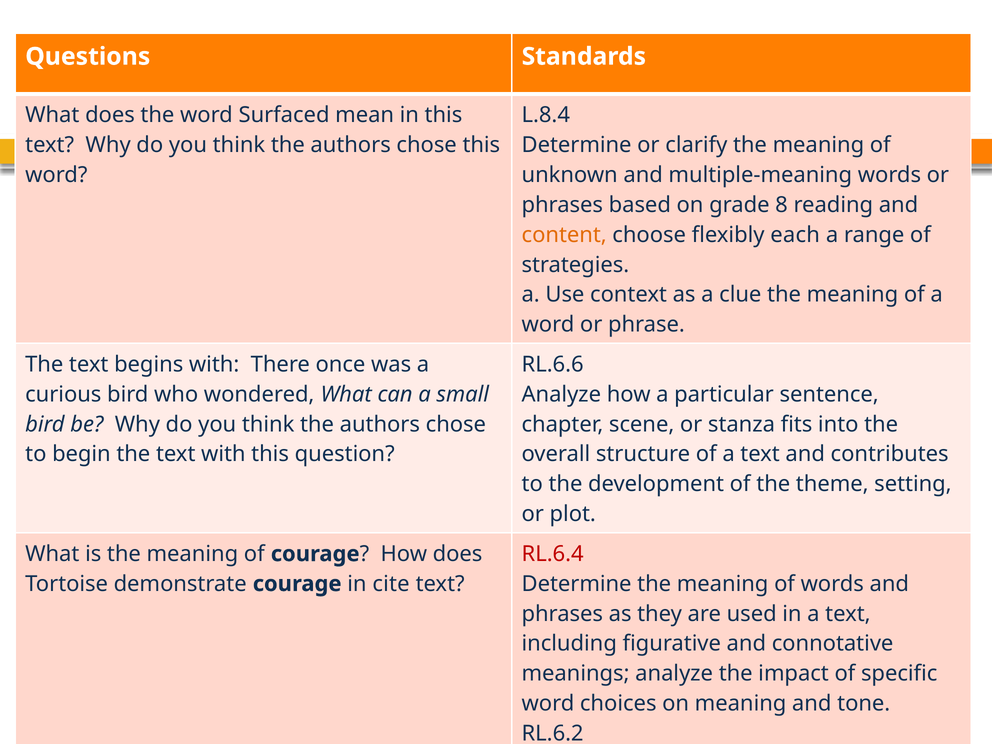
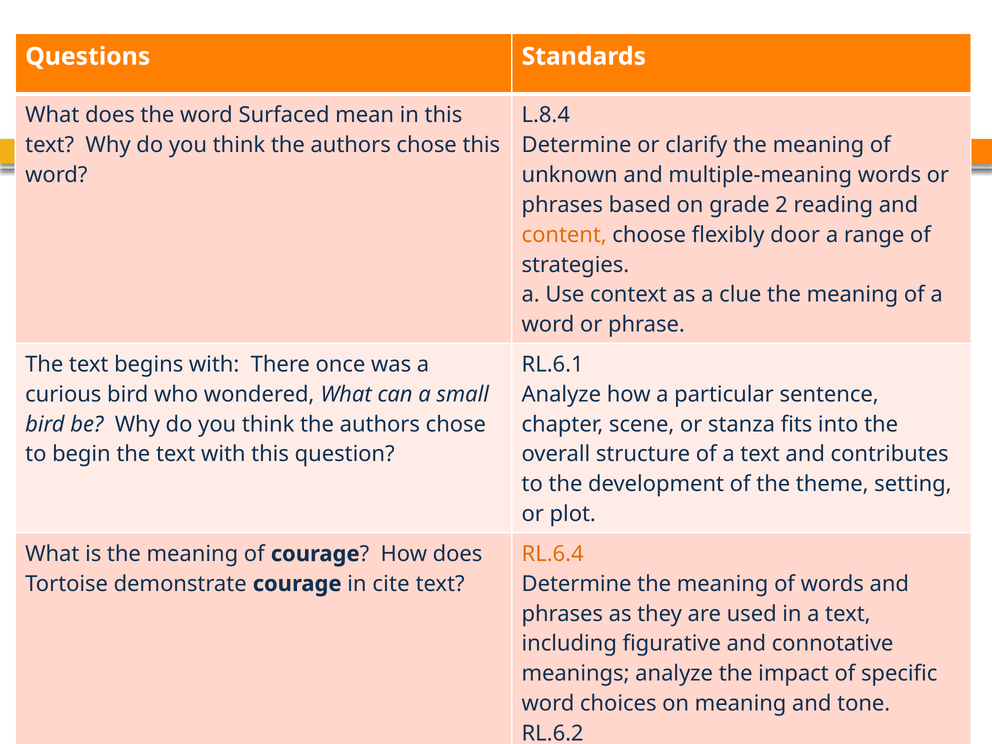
8: 8 -> 2
each: each -> door
RL.6.6: RL.6.6 -> RL.6.1
RL.6.4 colour: red -> orange
